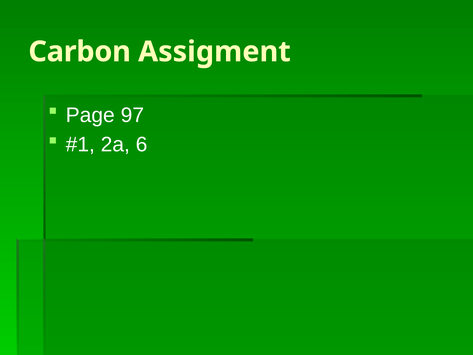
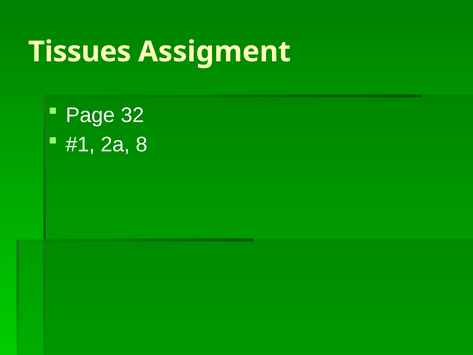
Carbon: Carbon -> Tissues
97: 97 -> 32
6: 6 -> 8
